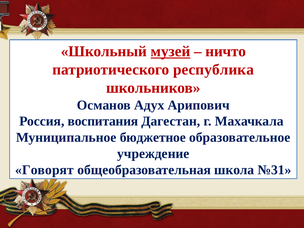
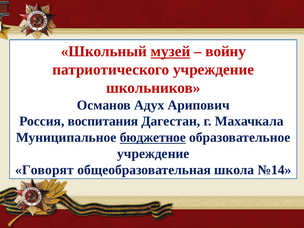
ничто: ничто -> войну
патриотического республика: республика -> учреждение
бюджетное underline: none -> present
№31: №31 -> №14
